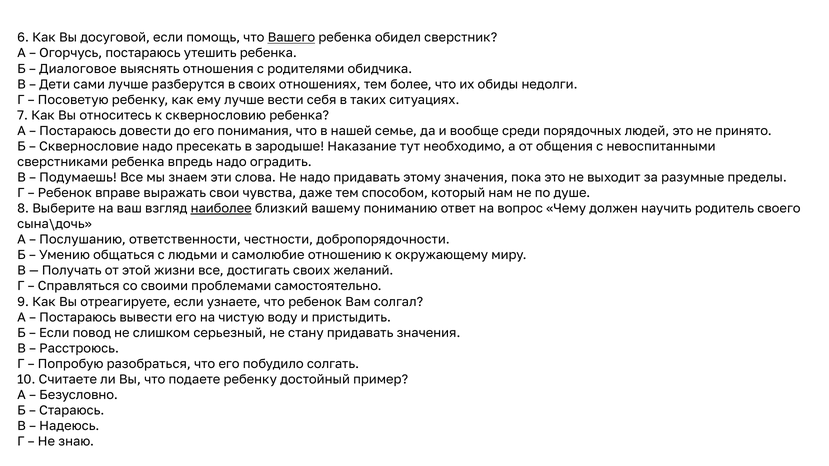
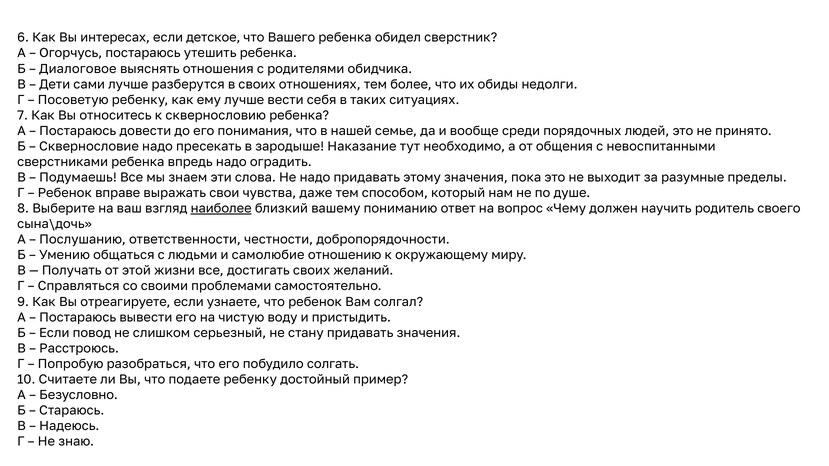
досуговой: досуговой -> интересах
помощь: помощь -> детское
Вашего underline: present -> none
